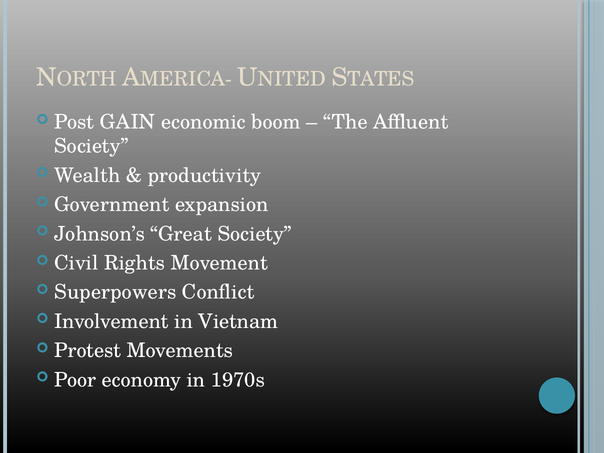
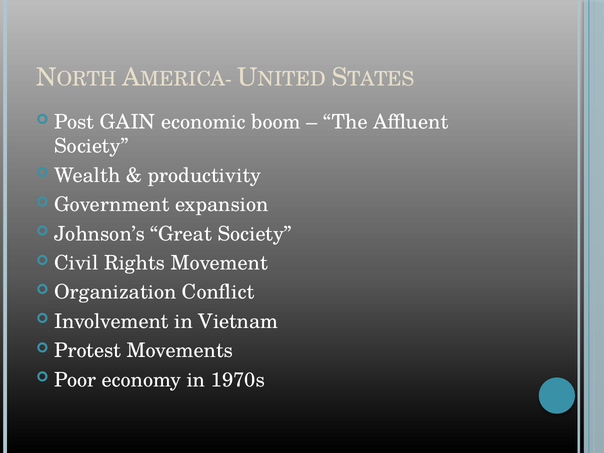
Superpowers: Superpowers -> Organization
